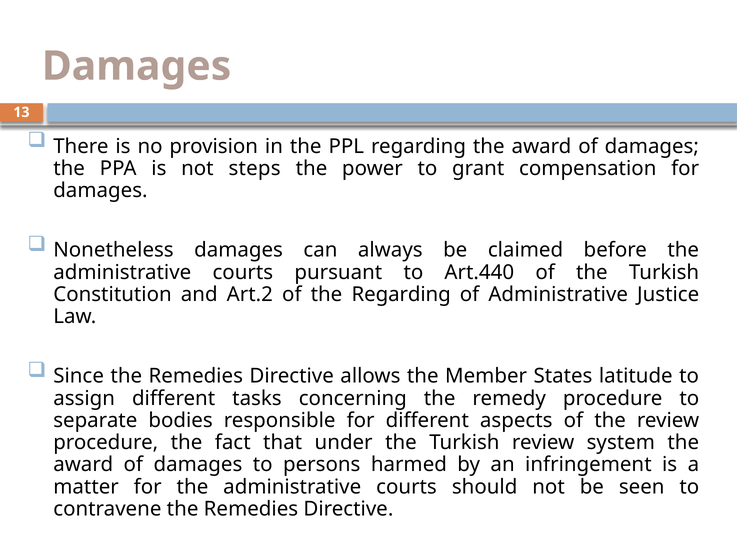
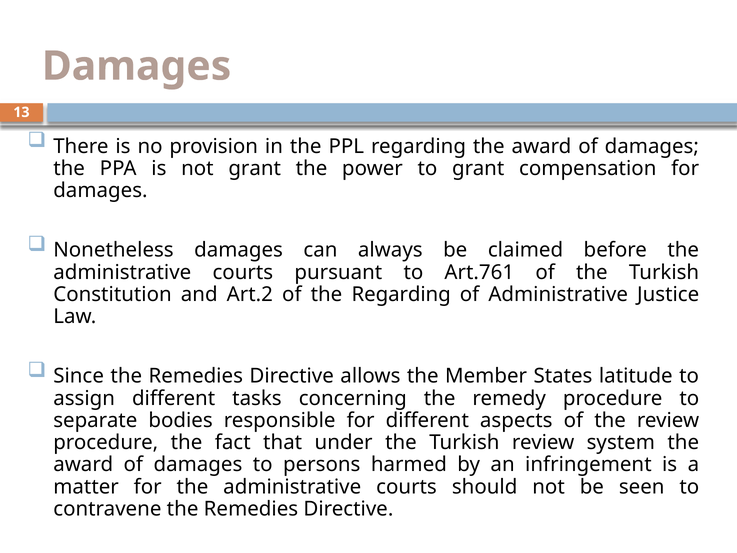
not steps: steps -> grant
Art.440: Art.440 -> Art.761
